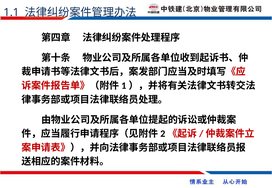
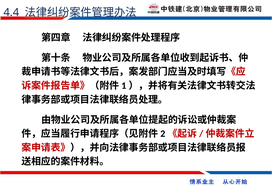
1.1: 1.1 -> 4.4
